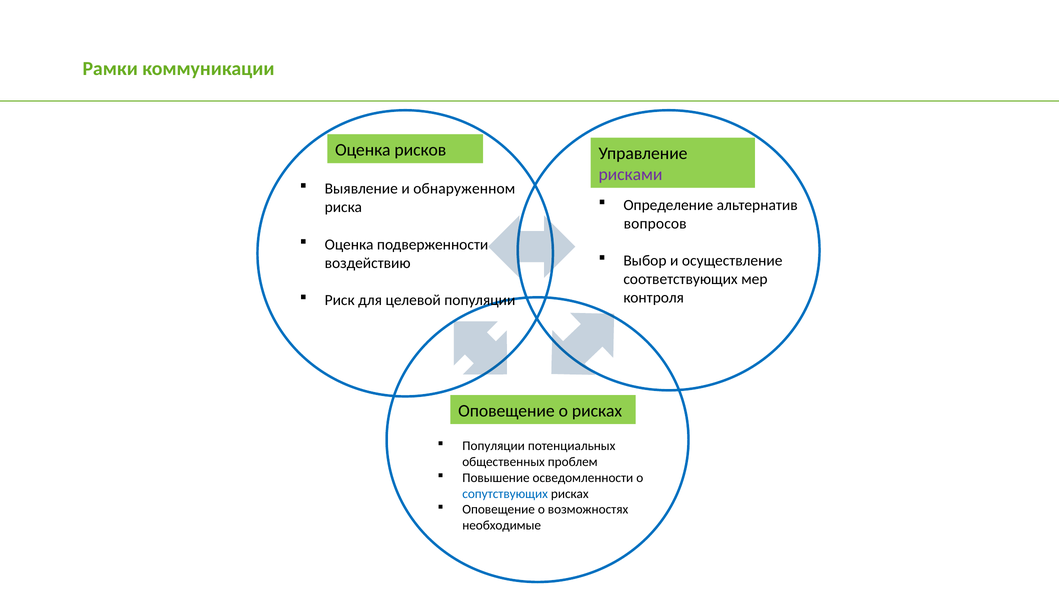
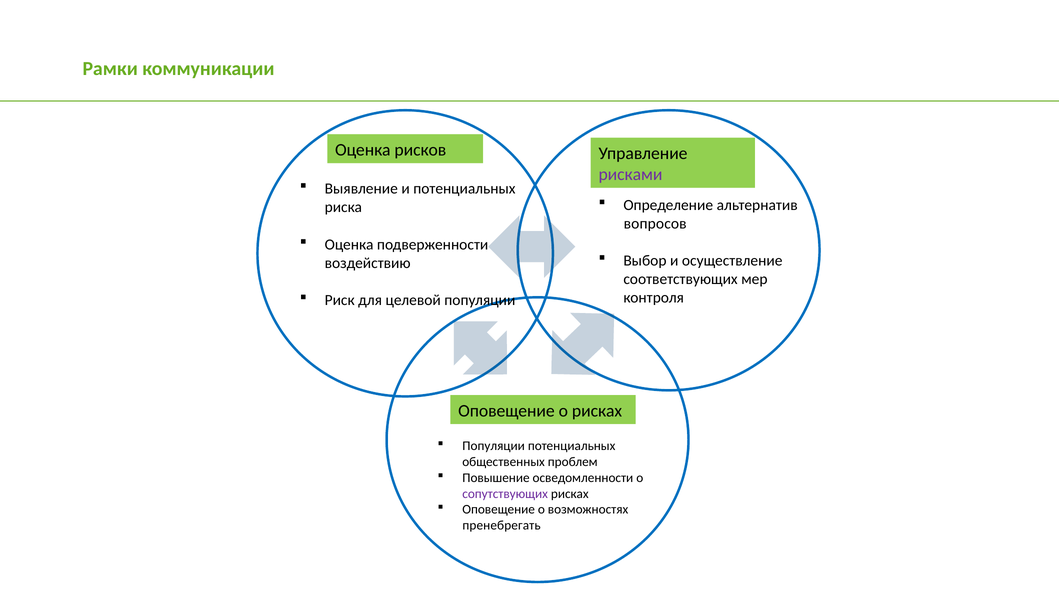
и обнаруженном: обнаруженном -> потенциальных
сопутствующих colour: blue -> purple
необходимые: необходимые -> пренебрегать
